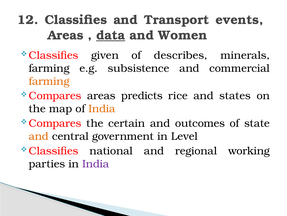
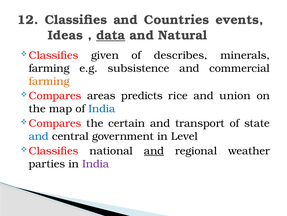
Transport: Transport -> Countries
Areas at (65, 35): Areas -> Ideas
Women: Women -> Natural
states: states -> union
India at (102, 108) colour: orange -> blue
outcomes: outcomes -> transport
and at (39, 136) colour: orange -> blue
and at (154, 150) underline: none -> present
working: working -> weather
